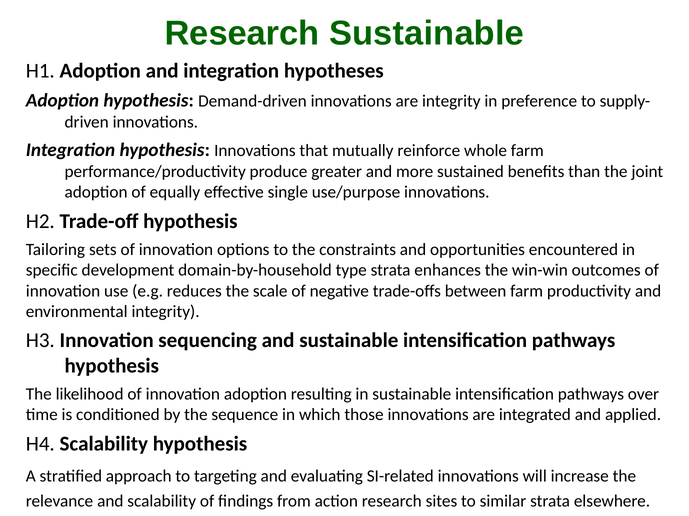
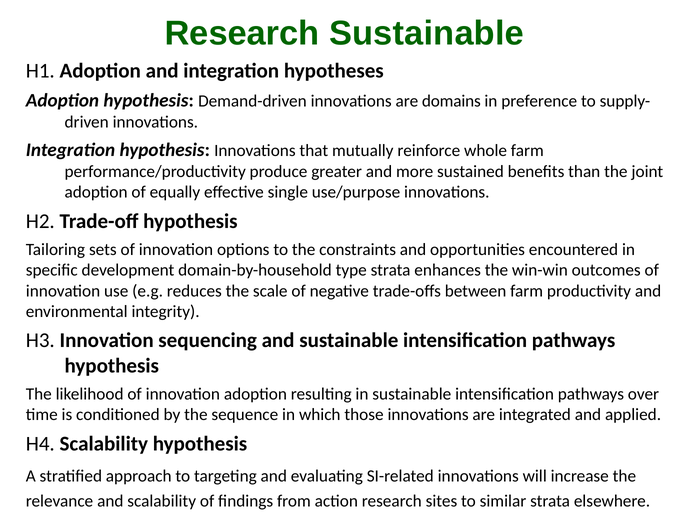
are integrity: integrity -> domains
